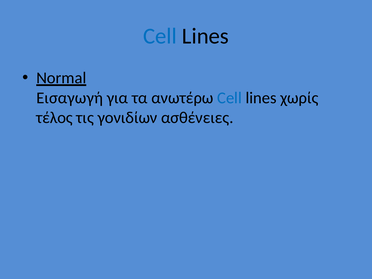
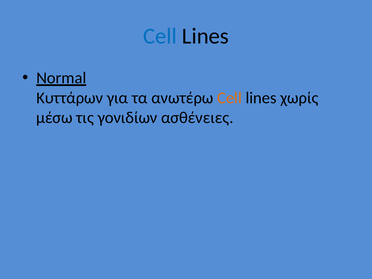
Εισαγωγή: Εισαγωγή -> Κυττάρων
Cell at (229, 98) colour: blue -> orange
τέλος: τέλος -> μέσω
